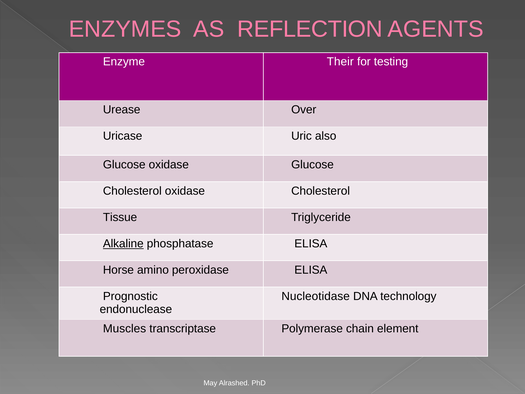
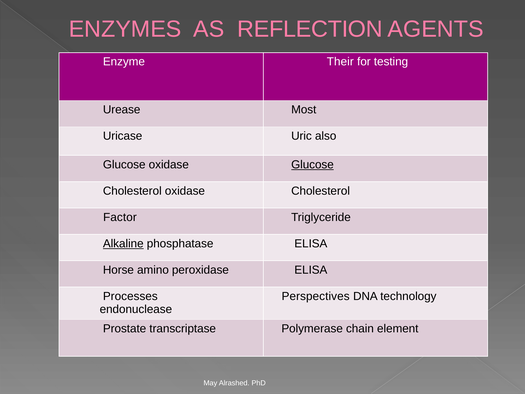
Over: Over -> Most
Glucose at (312, 165) underline: none -> present
Tissue: Tissue -> Factor
Prognostic: Prognostic -> Processes
Nucleotidase: Nucleotidase -> Perspectives
Muscles: Muscles -> Prostate
